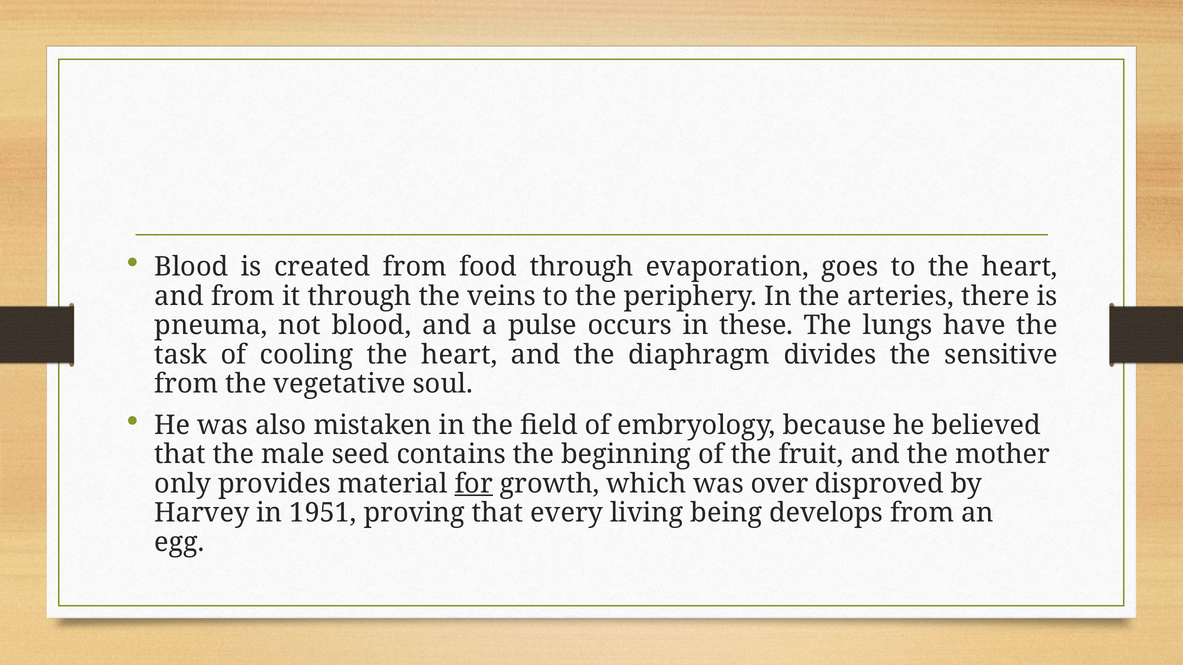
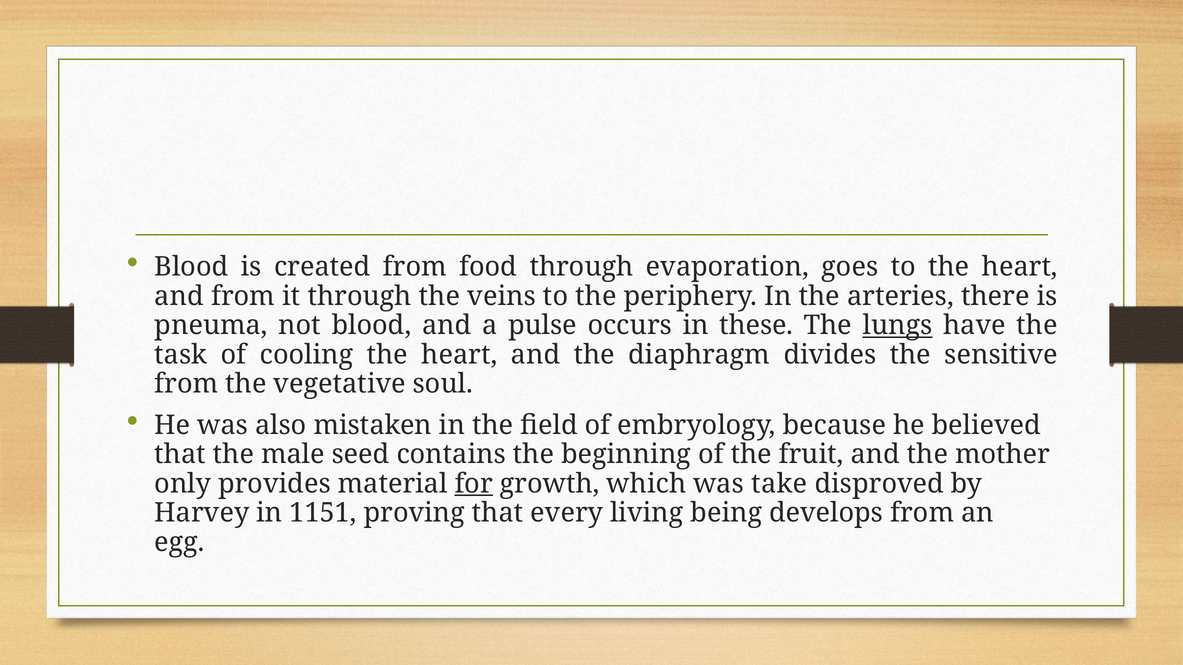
lungs underline: none -> present
over: over -> take
1951: 1951 -> 1151
